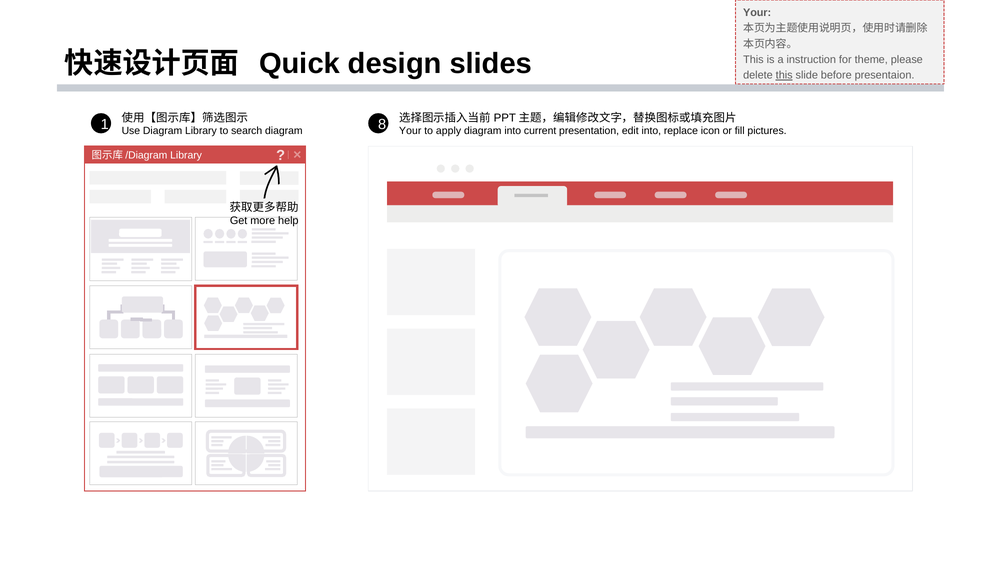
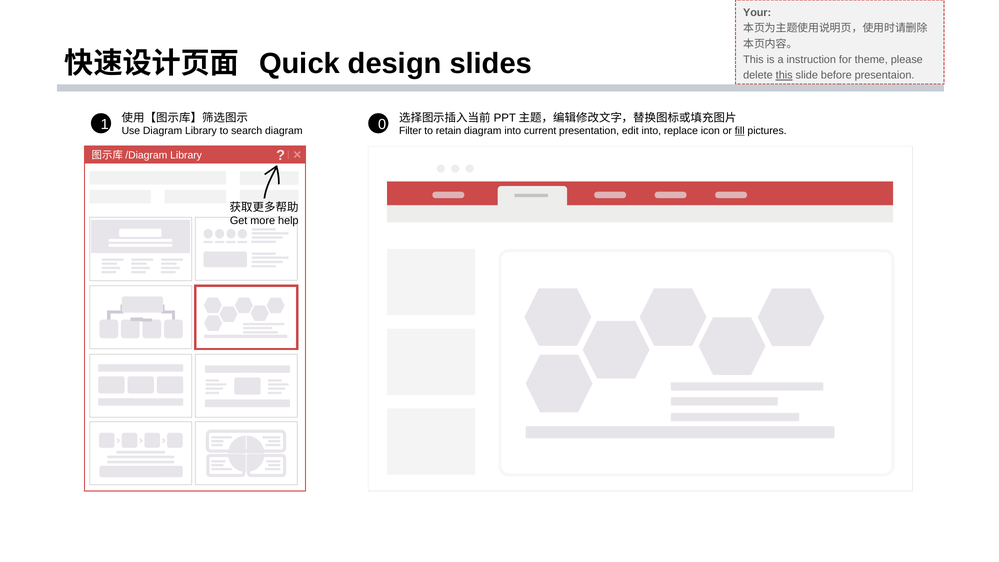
8: 8 -> 0
Your at (410, 131): Your -> Filter
apply: apply -> retain
fill underline: none -> present
